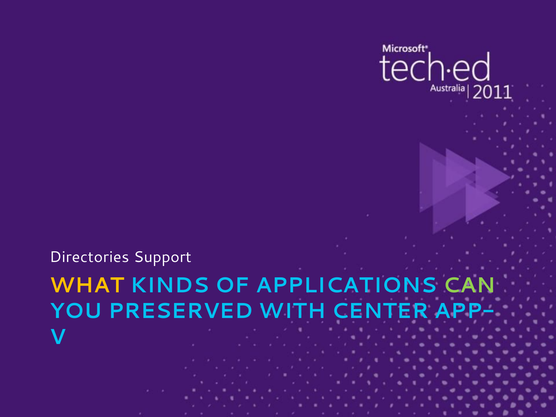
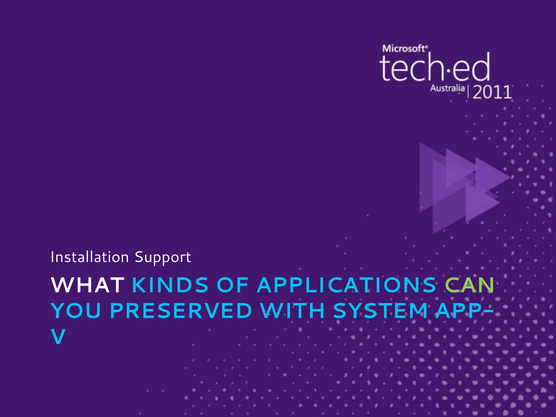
Directories: Directories -> Installation
WHAT colour: yellow -> white
CENTER: CENTER -> SYSTEM
